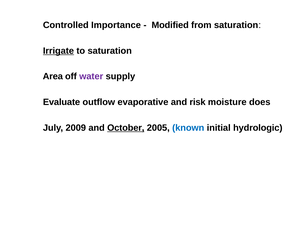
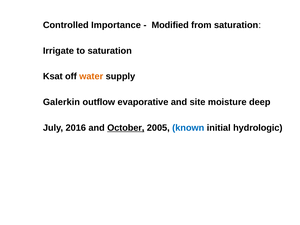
Irrigate underline: present -> none
Area: Area -> Ksat
water colour: purple -> orange
Evaluate: Evaluate -> Galerkin
risk: risk -> site
does: does -> deep
2009: 2009 -> 2016
